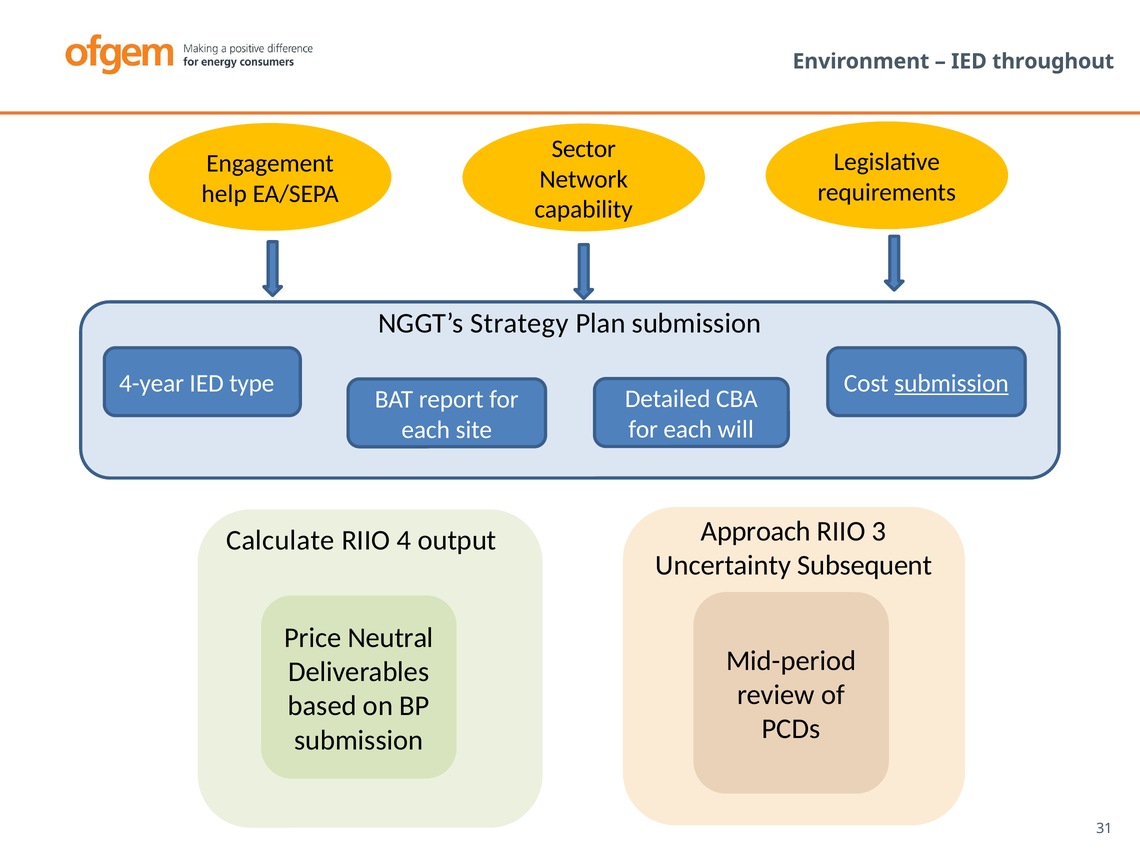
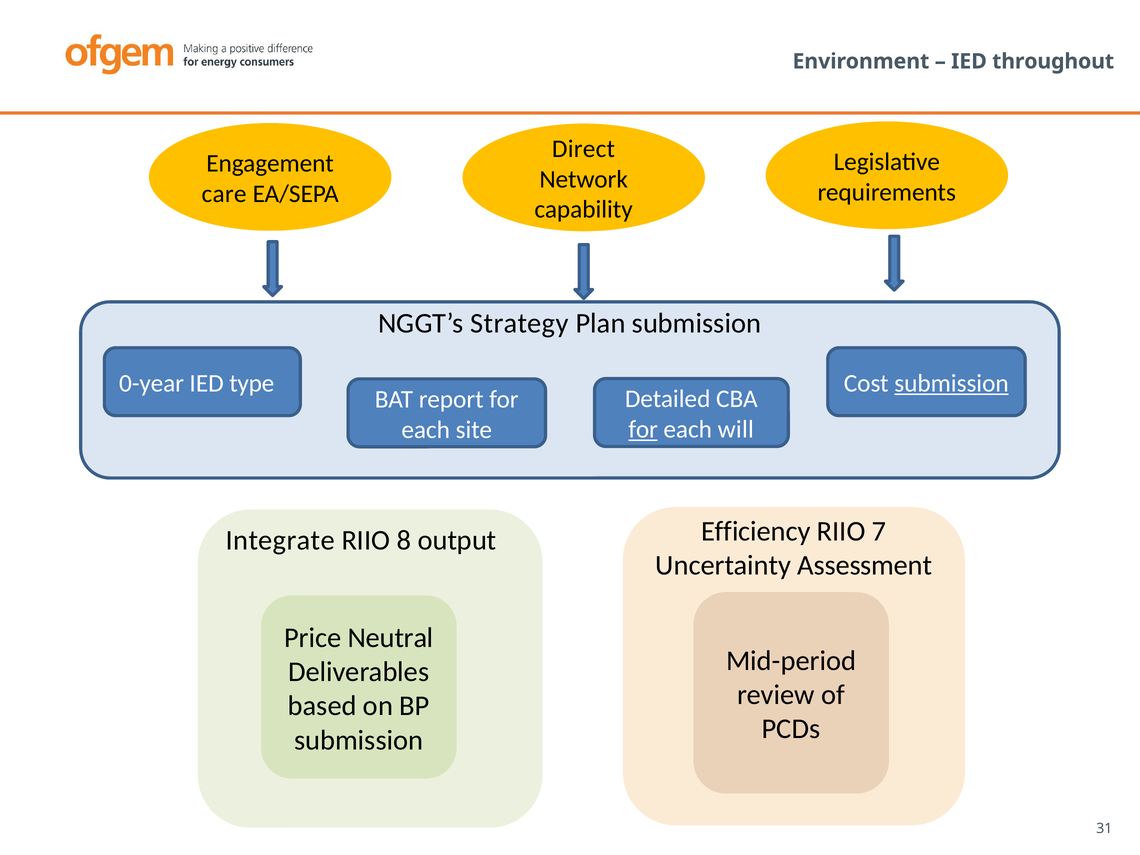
Sector: Sector -> Direct
help: help -> care
4-year: 4-year -> 0-year
for at (643, 429) underline: none -> present
Approach: Approach -> Efficiency
3: 3 -> 7
Calculate: Calculate -> Integrate
4: 4 -> 8
Subsequent: Subsequent -> Assessment
